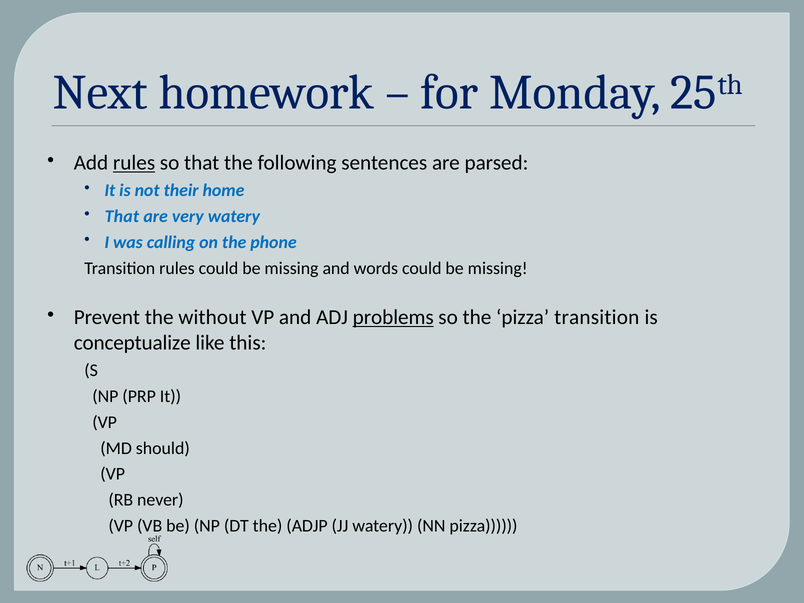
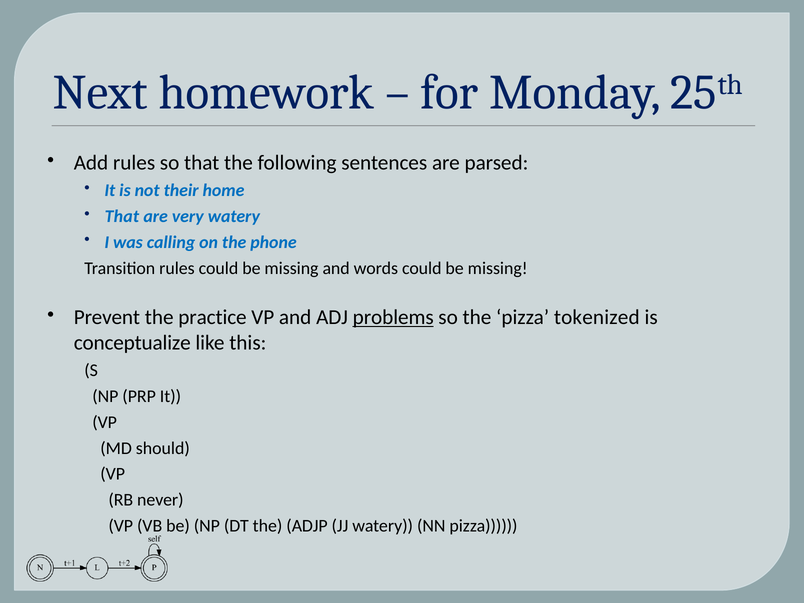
rules at (134, 163) underline: present -> none
without: without -> practice
pizza transition: transition -> tokenized
